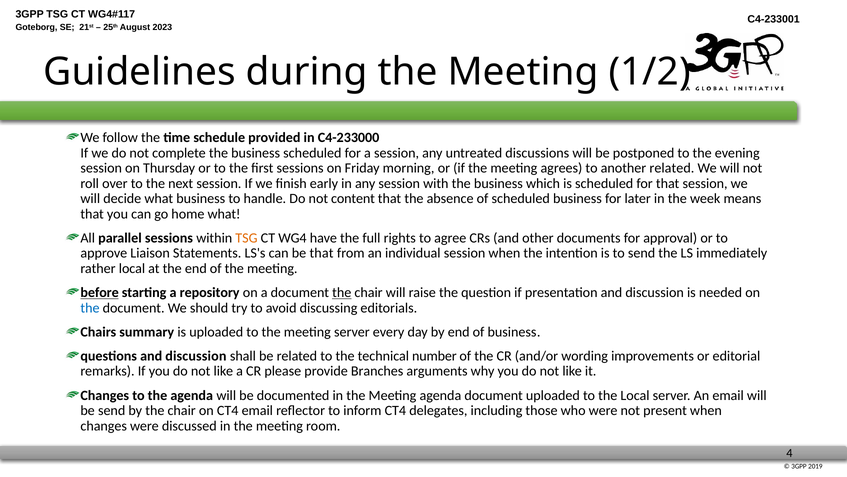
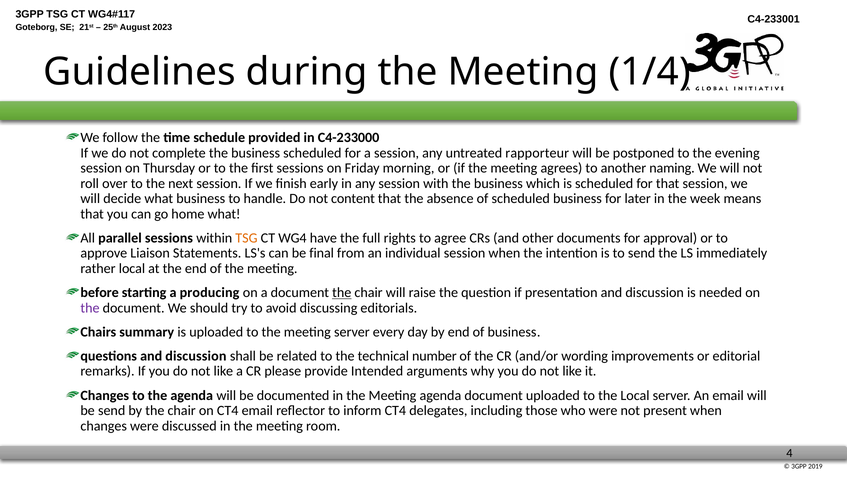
1/2: 1/2 -> 1/4
discussions: discussions -> rapporteur
another related: related -> naming
be that: that -> final
before underline: present -> none
repository: repository -> producing
the at (90, 307) colour: blue -> purple
Branches: Branches -> Intended
